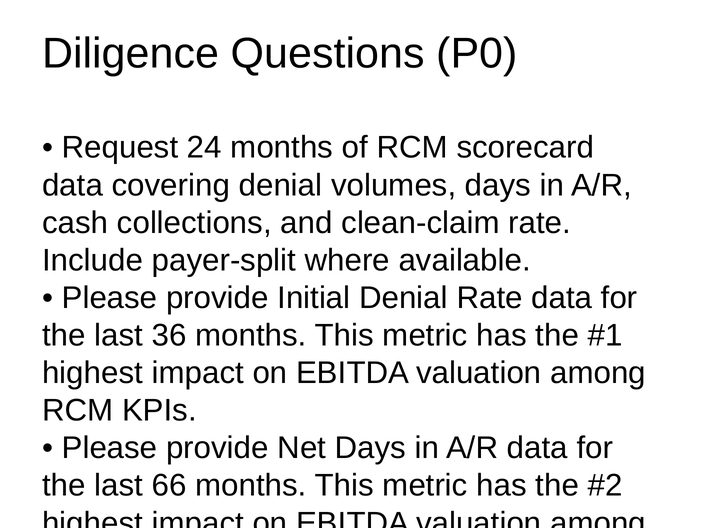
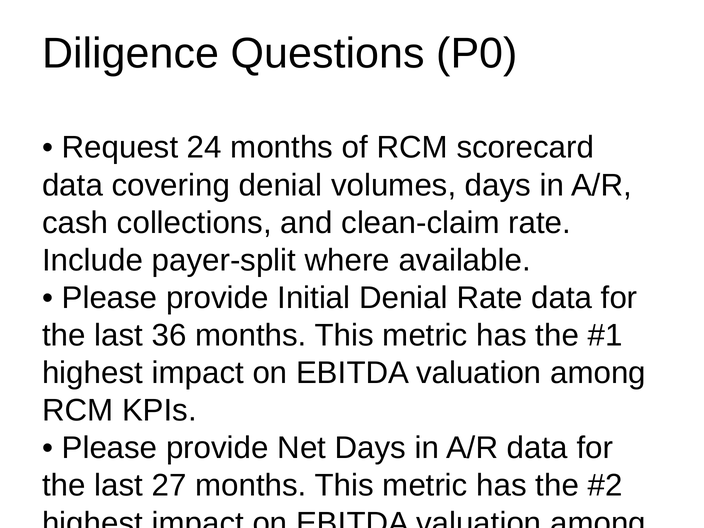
66: 66 -> 27
